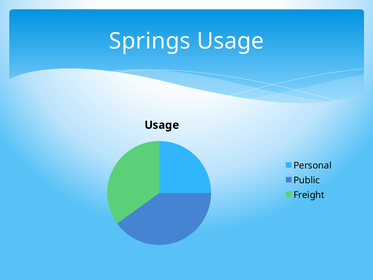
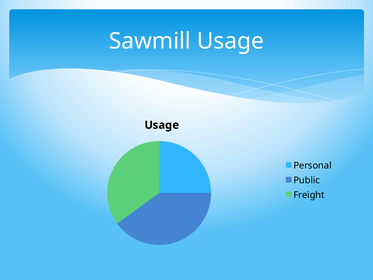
Springs: Springs -> Sawmill
